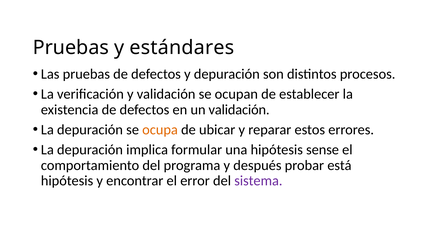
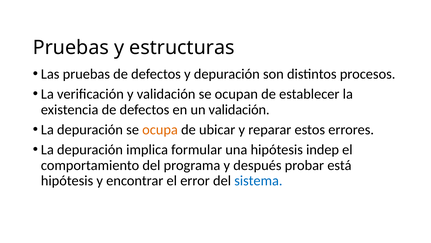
estándares: estándares -> estructuras
sense: sense -> indep
sistema colour: purple -> blue
